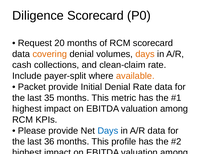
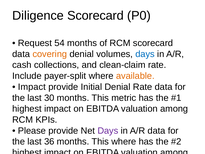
20: 20 -> 54
days at (145, 54) colour: orange -> blue
Packet at (32, 87): Packet -> Impact
35: 35 -> 30
Days at (108, 130) colour: blue -> purple
This profile: profile -> where
